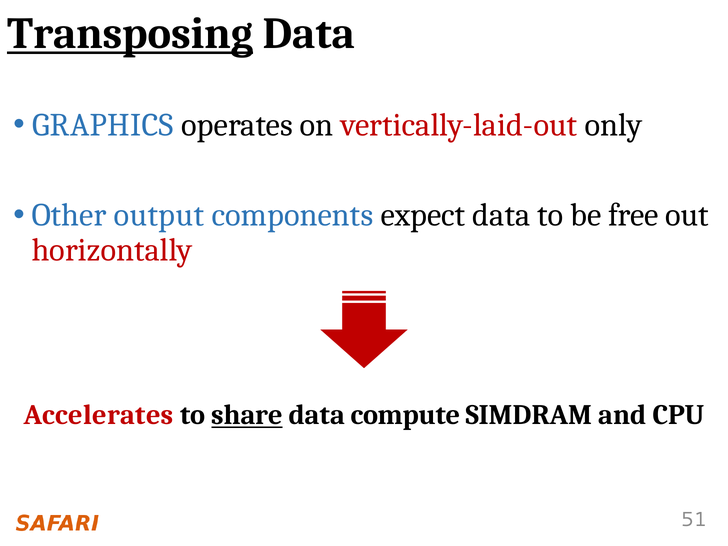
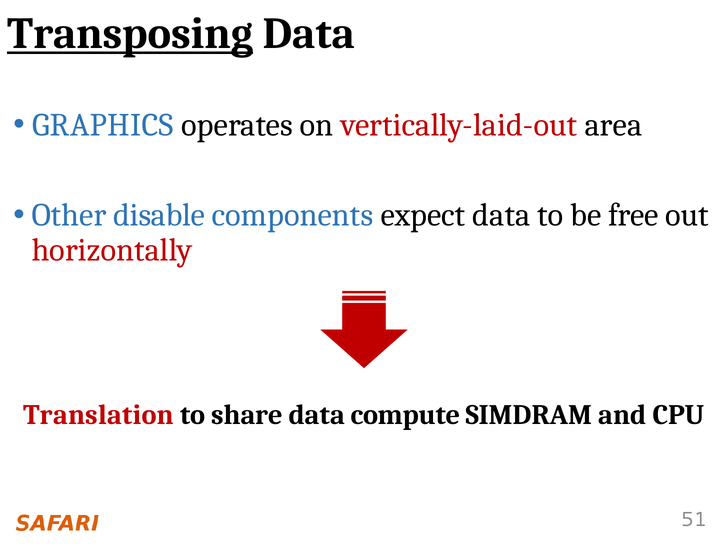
only: only -> area
output: output -> disable
Accelerates: Accelerates -> Translation
share underline: present -> none
